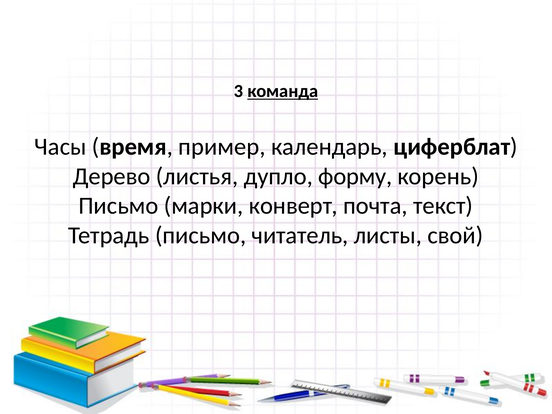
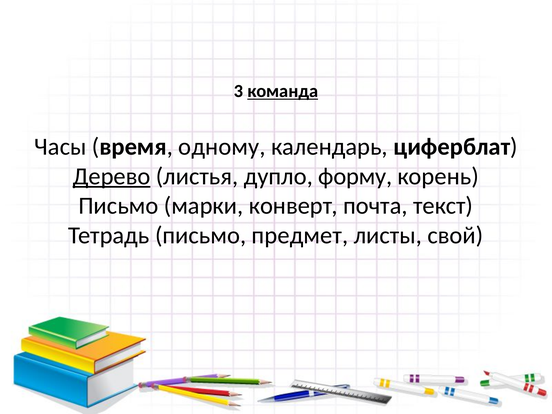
пример: пример -> одному
Дерево underline: none -> present
читатель: читатель -> предмет
